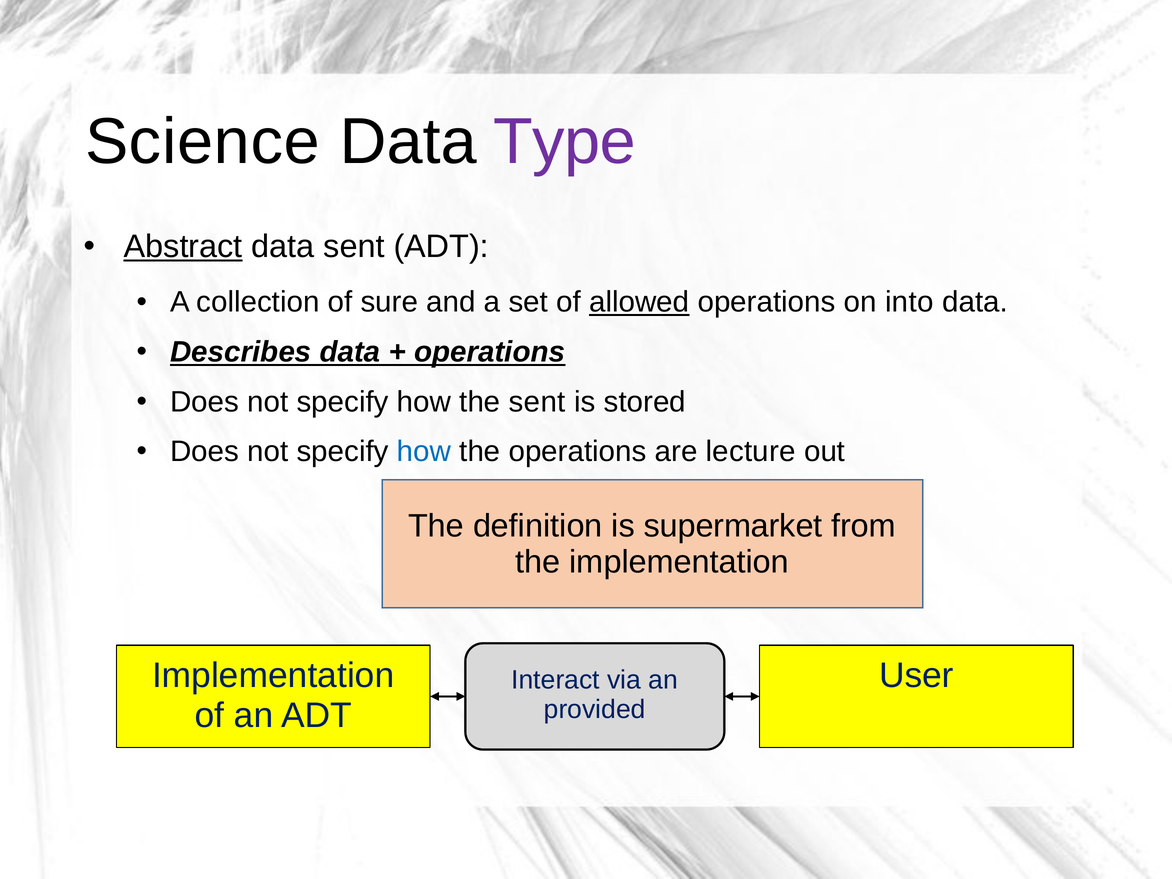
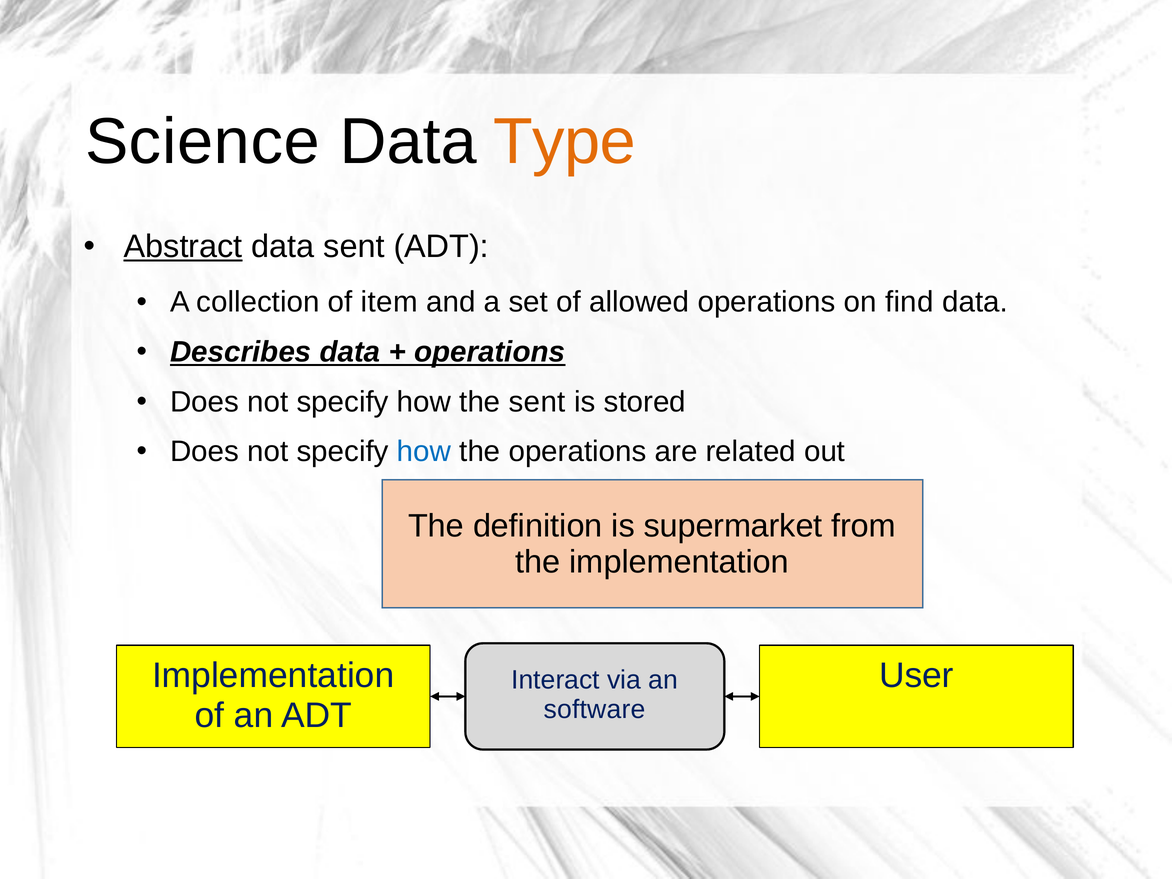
Type colour: purple -> orange
sure: sure -> item
allowed underline: present -> none
into: into -> find
lecture: lecture -> related
provided: provided -> software
